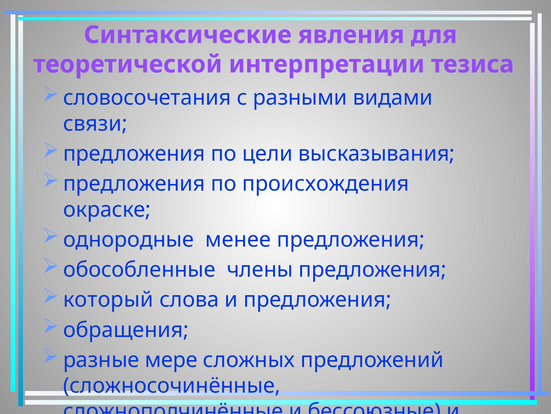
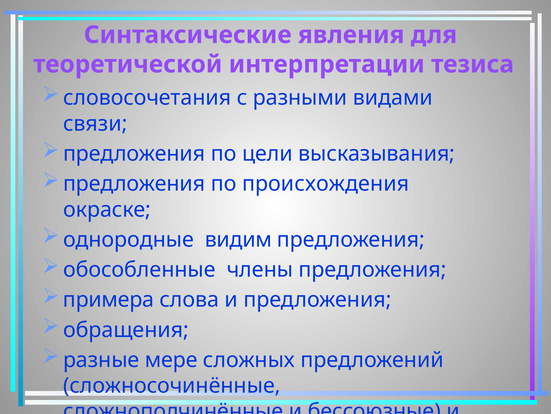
менее: менее -> видим
который: который -> примера
